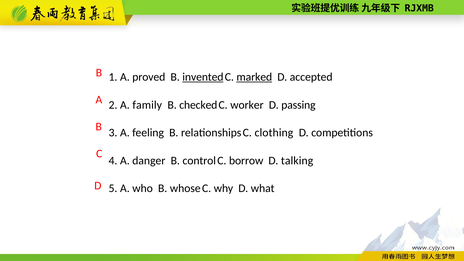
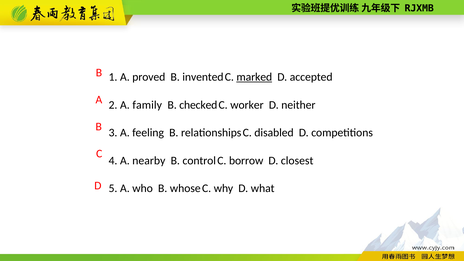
invented underline: present -> none
passing: passing -> neither
clothing: clothing -> disabled
danger: danger -> nearby
talking: talking -> closest
